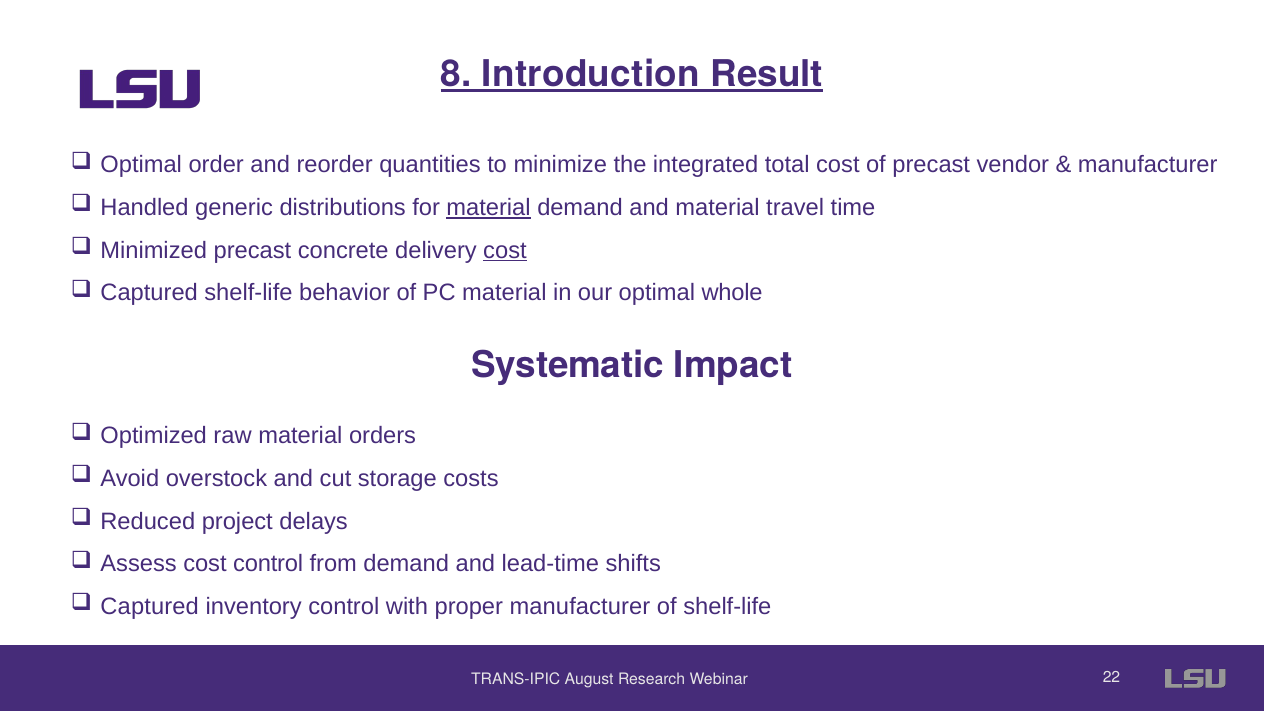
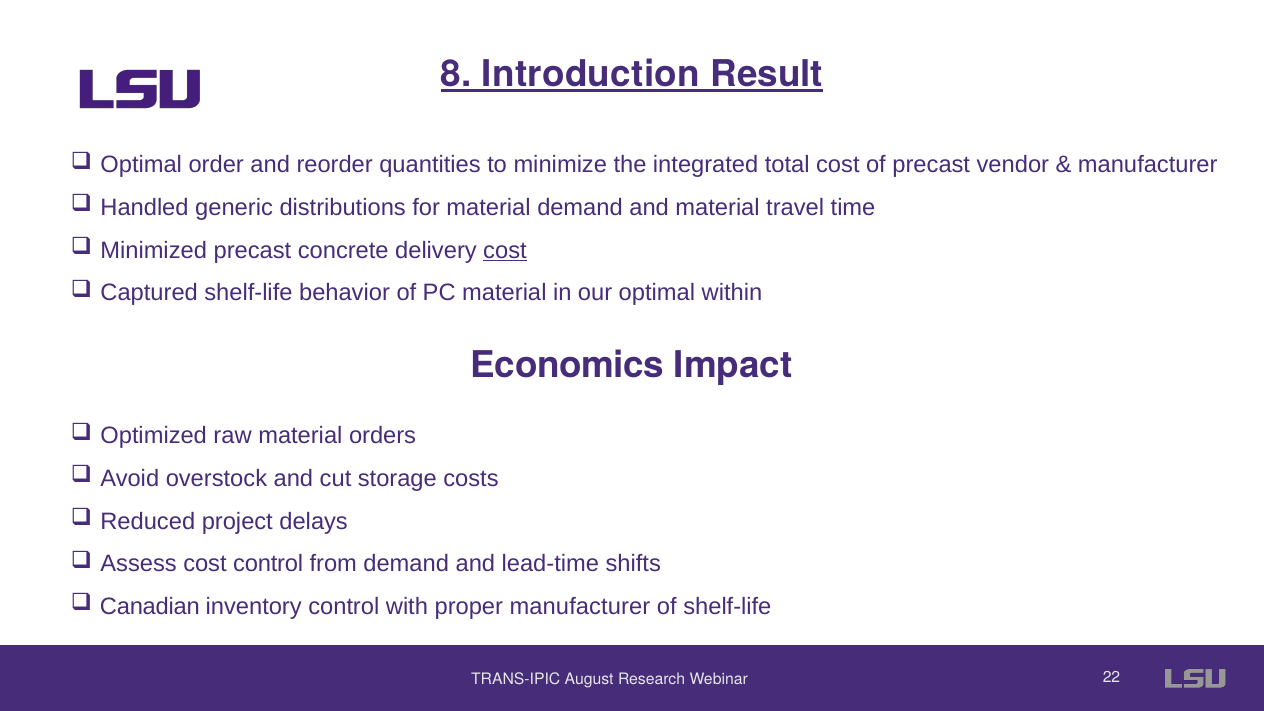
material at (489, 208) underline: present -> none
whole: whole -> within
Systematic: Systematic -> Economics
Captured at (150, 607): Captured -> Canadian
